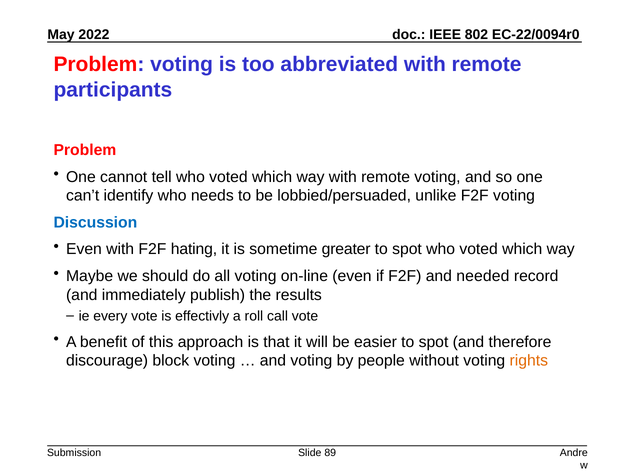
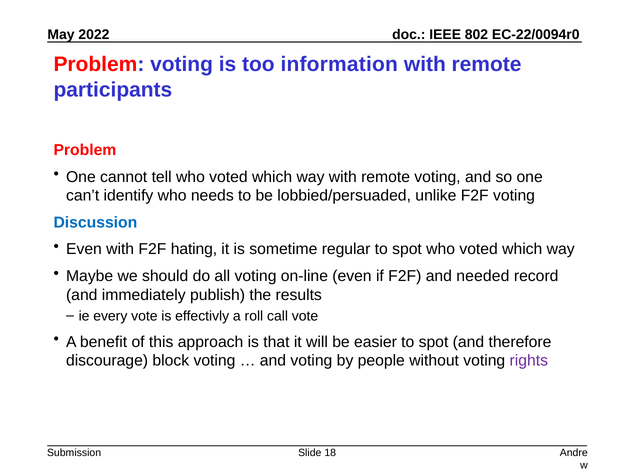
abbreviated: abbreviated -> information
greater: greater -> regular
rights colour: orange -> purple
89: 89 -> 18
